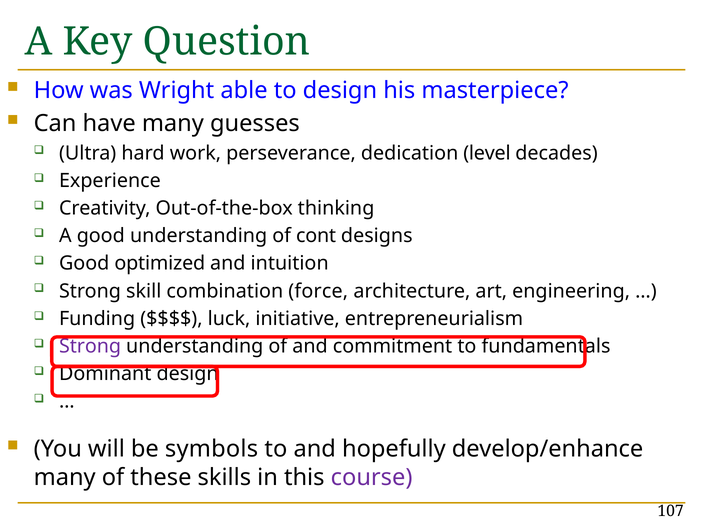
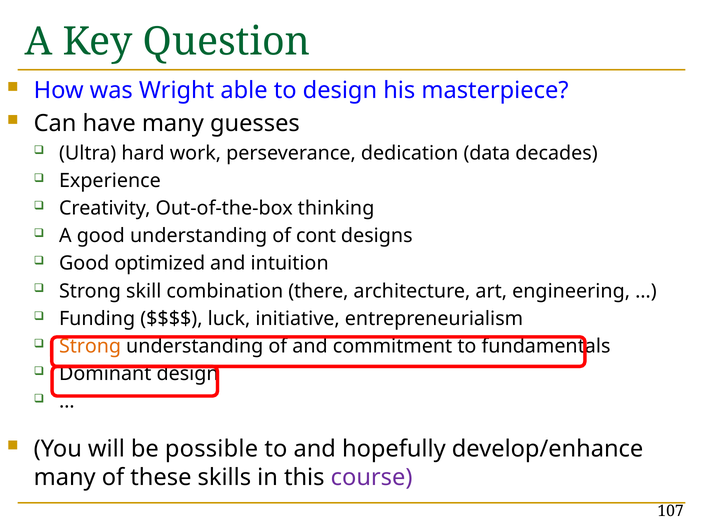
level: level -> data
force: force -> there
Strong at (90, 346) colour: purple -> orange
symbols: symbols -> possible
